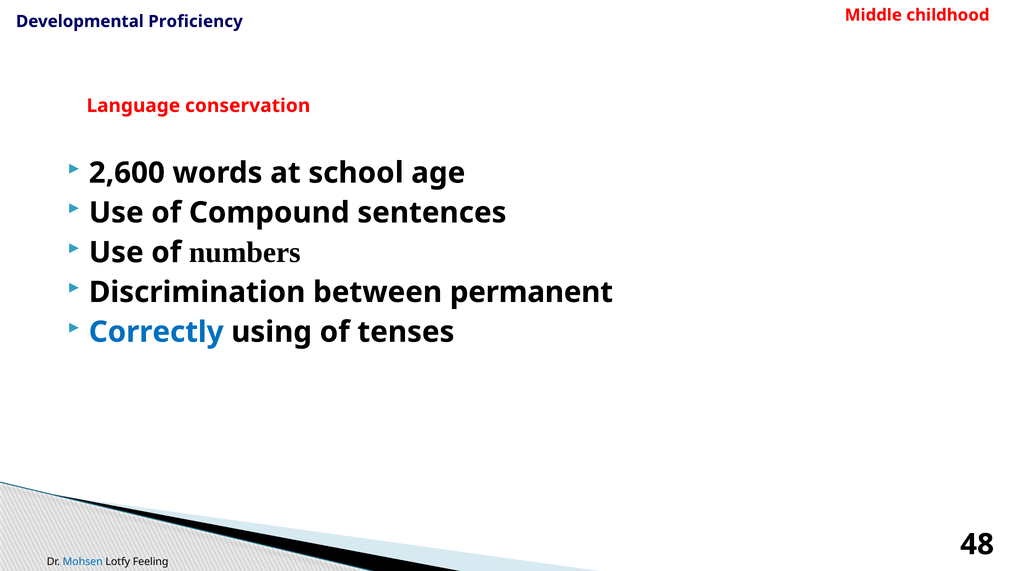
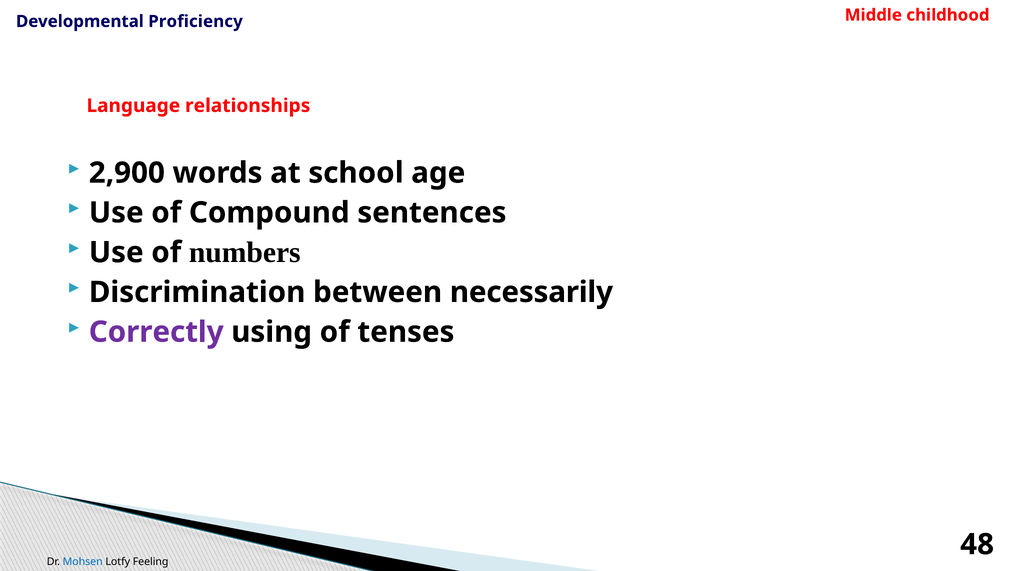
conservation: conservation -> relationships
2,600: 2,600 -> 2,900
permanent: permanent -> necessarily
Correctly colour: blue -> purple
